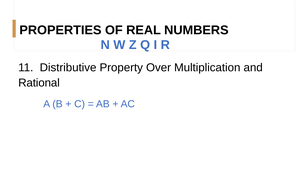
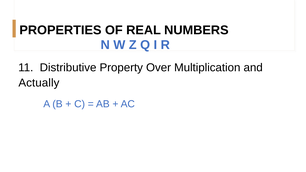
Rational: Rational -> Actually
